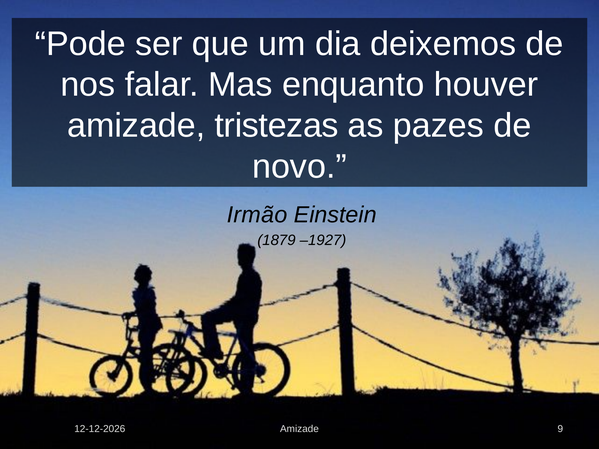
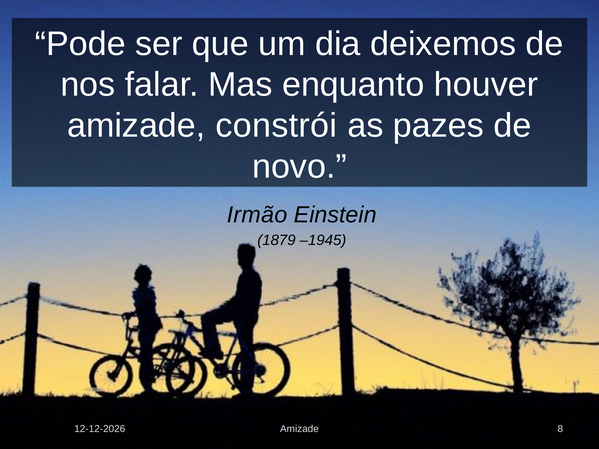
tristezas: tristezas -> constrói
–1927: –1927 -> –1945
9: 9 -> 8
